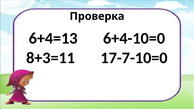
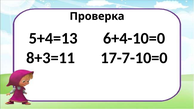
6+4=13: 6+4=13 -> 5+4=13
